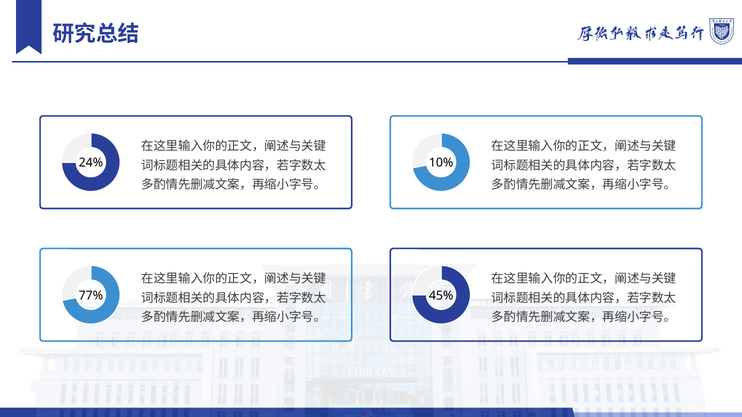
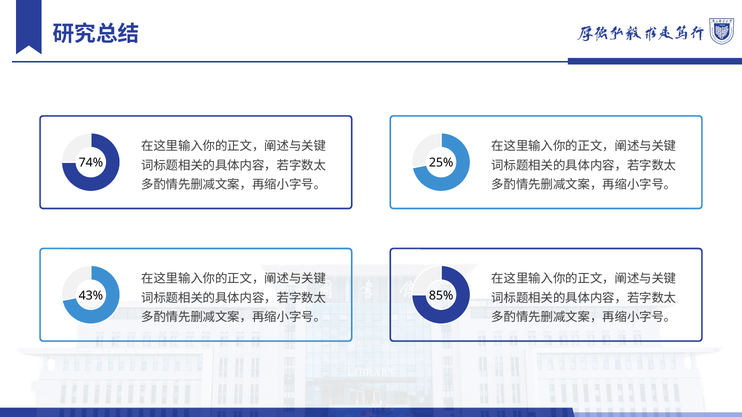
24%: 24% -> 74%
10%: 10% -> 25%
77%: 77% -> 43%
45%: 45% -> 85%
